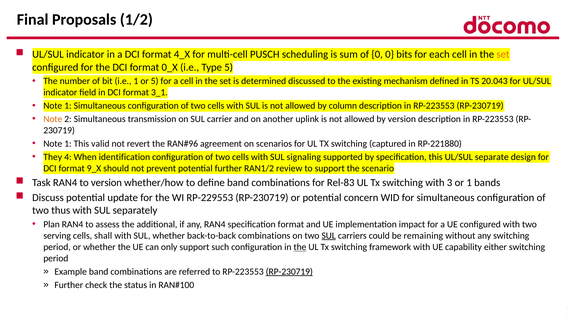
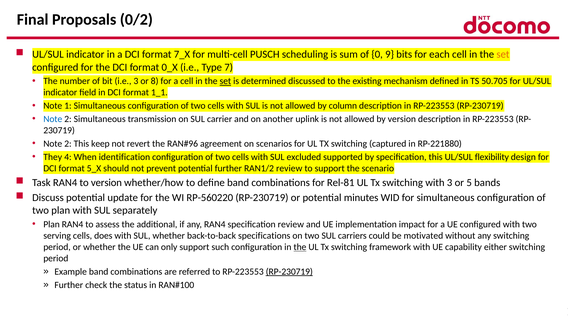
1/2: 1/2 -> 0/2
4_X: 4_X -> 7_X
0 0: 0 -> 9
Type 5: 5 -> 7
i.e 1: 1 -> 3
or 5: 5 -> 8
set at (225, 81) underline: none -> present
20.043: 20.043 -> 50.705
3_1: 3_1 -> 1_1
Note at (53, 119) colour: orange -> blue
1 at (68, 143): 1 -> 2
valid: valid -> keep
signaling: signaling -> excluded
separate: separate -> flexibility
9_X: 9_X -> 5_X
Rel-83: Rel-83 -> Rel-81
or 1: 1 -> 5
RP-229553: RP-229553 -> RP-560220
concern: concern -> minutes
two thus: thus -> plan
specification format: format -> review
shall: shall -> does
back-to-back combinations: combinations -> specifications
SUL at (329, 235) underline: present -> none
remaining: remaining -> motivated
